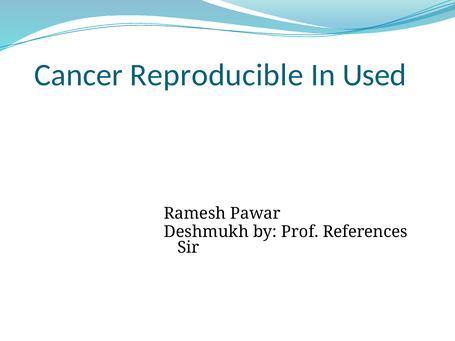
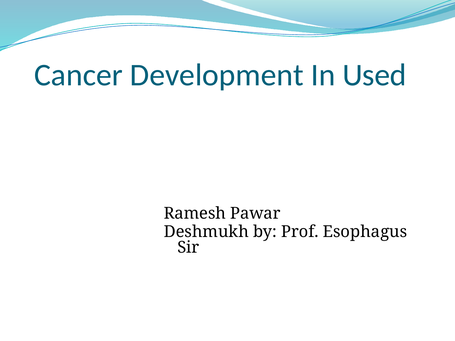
Reproducible: Reproducible -> Development
References: References -> Esophagus
